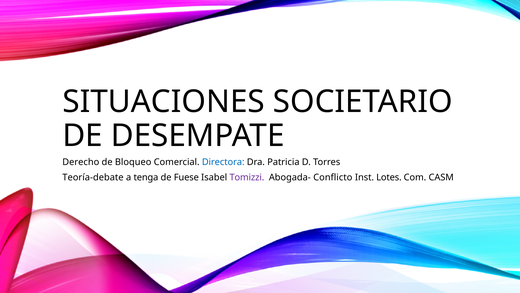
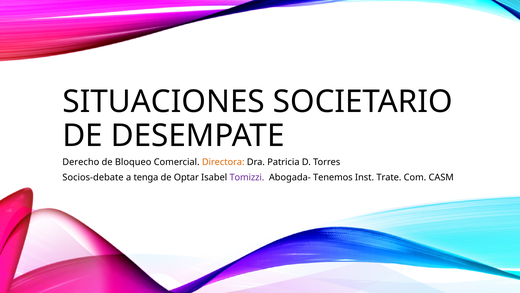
Directora colour: blue -> orange
Teoría-debate: Teoría-debate -> Socios-debate
Fuese: Fuese -> Optar
Conflicto: Conflicto -> Tenemos
Lotes: Lotes -> Trate
